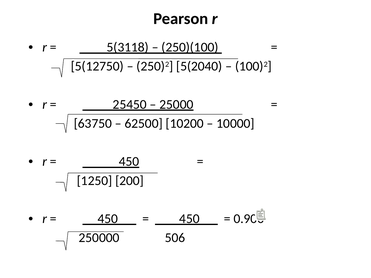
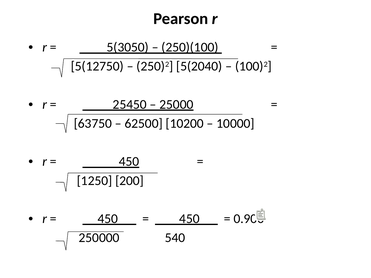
5(3118: 5(3118 -> 5(3050
506: 506 -> 540
